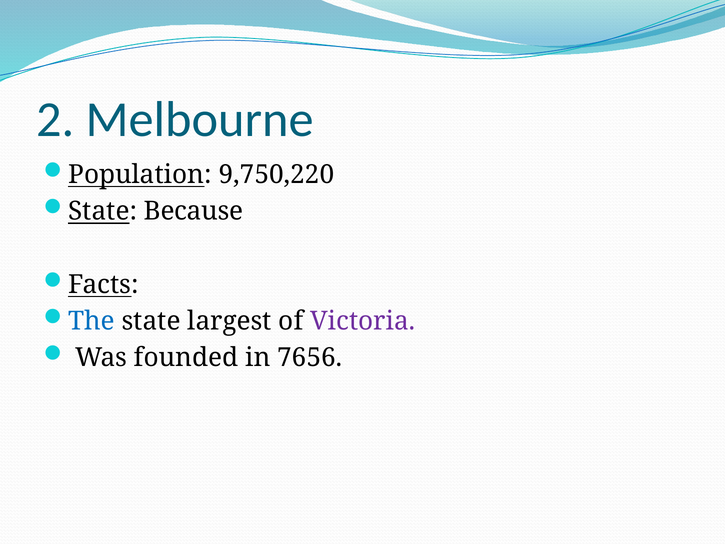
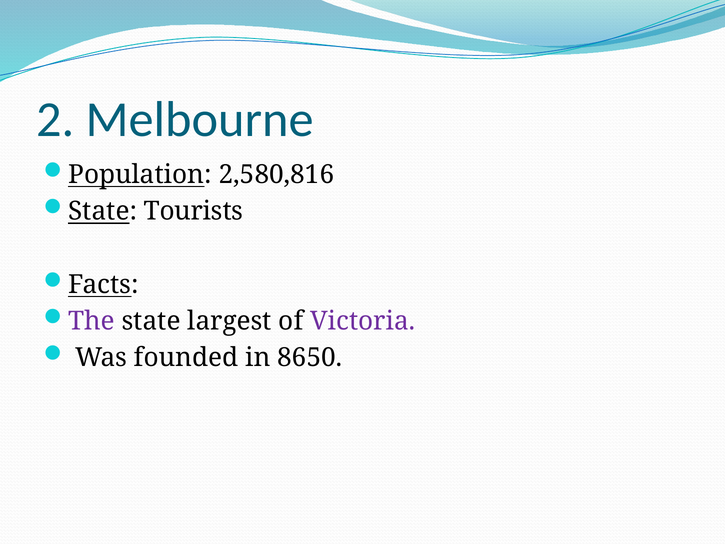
9,750,220: 9,750,220 -> 2,580,816
Because: Because -> Tourists
The colour: blue -> purple
7656: 7656 -> 8650
